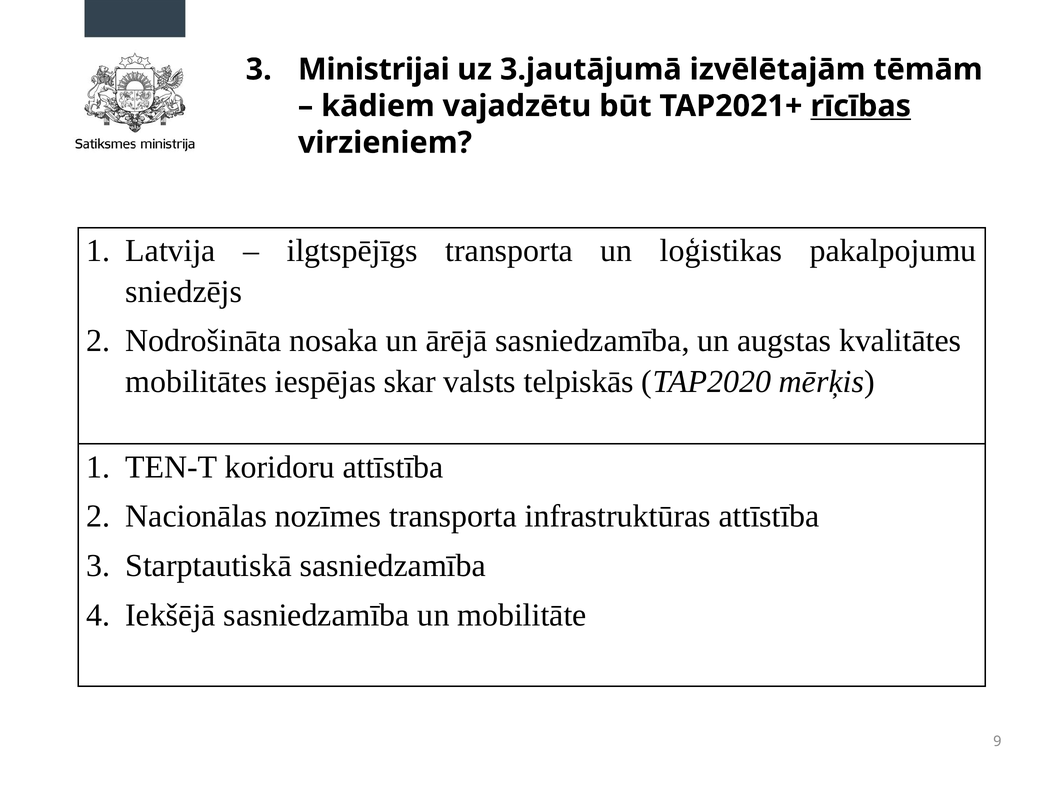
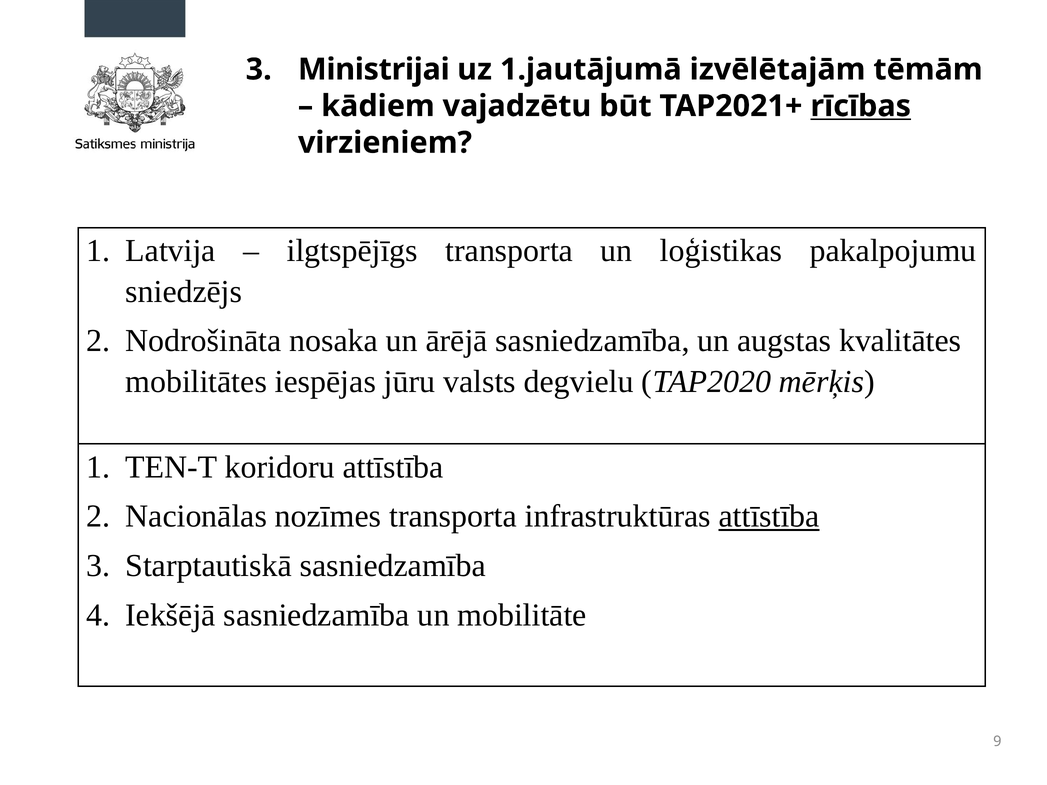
3.jautājumā: 3.jautājumā -> 1.jautājumā
skar: skar -> jūru
telpiskās: telpiskās -> degvielu
attīstība at (769, 517) underline: none -> present
